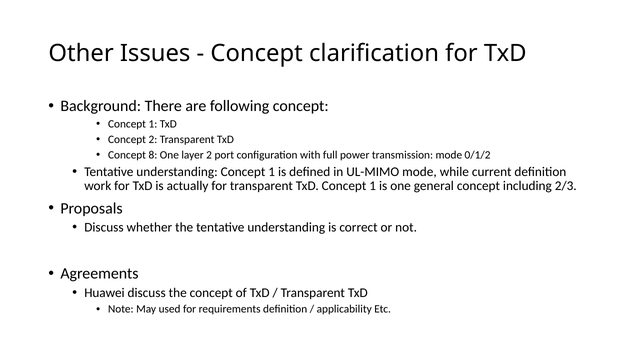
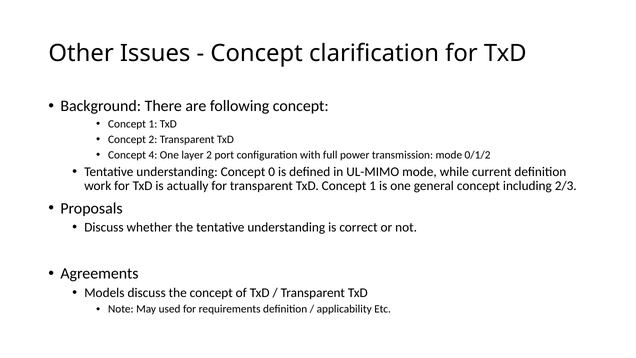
8: 8 -> 4
understanding Concept 1: 1 -> 0
Huawei: Huawei -> Models
